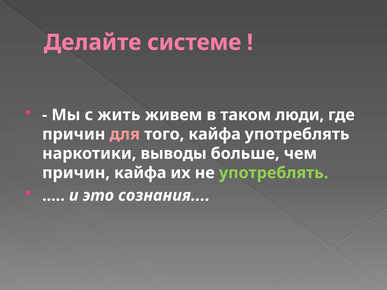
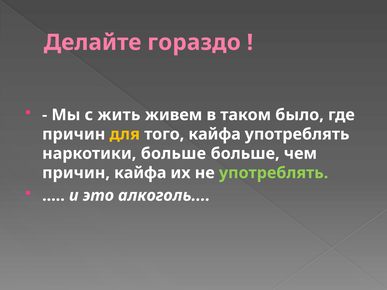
системе: системе -> гораздо
люди: люди -> было
для colour: pink -> yellow
наркотики выводы: выводы -> больше
сознания: сознания -> алкоголь
